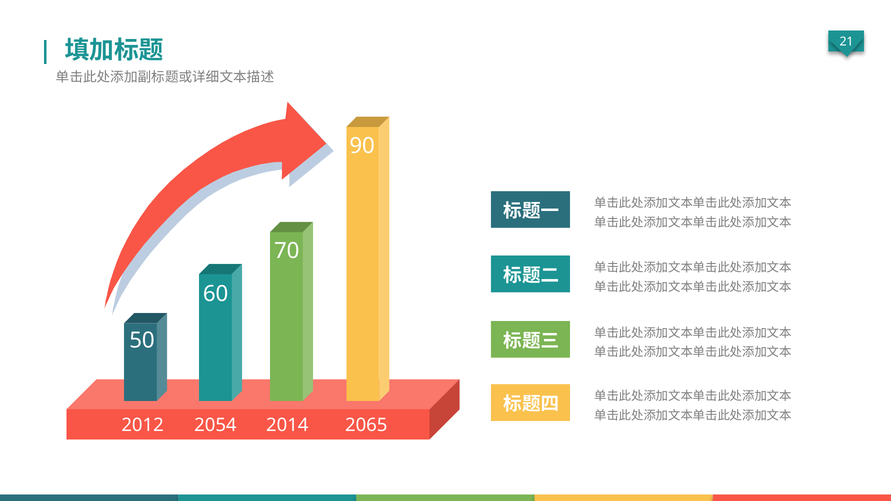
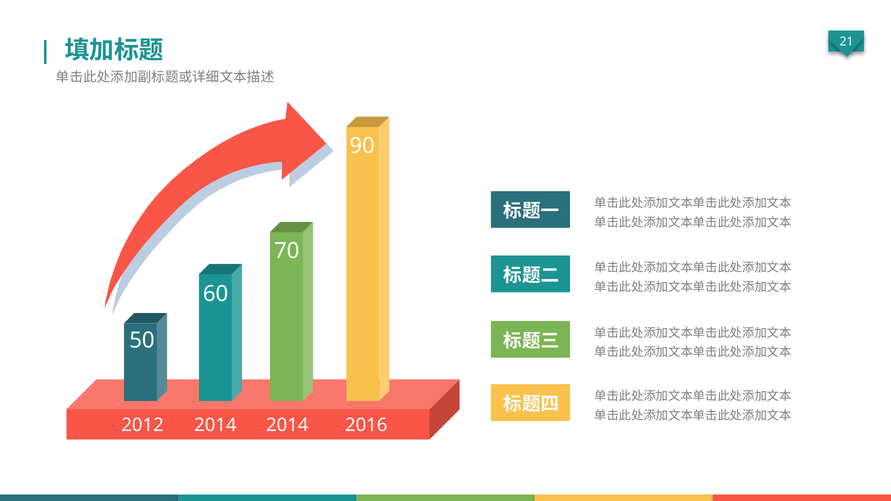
2012 2054: 2054 -> 2014
2065: 2065 -> 2016
